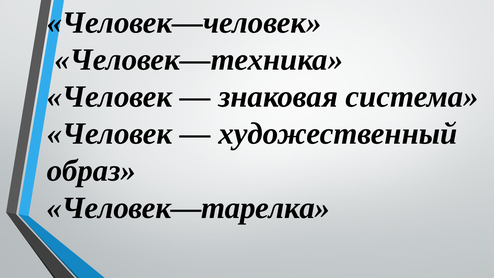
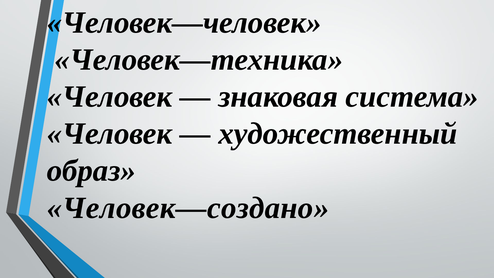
Человек—тарелка: Человек—тарелка -> Человек—создано
